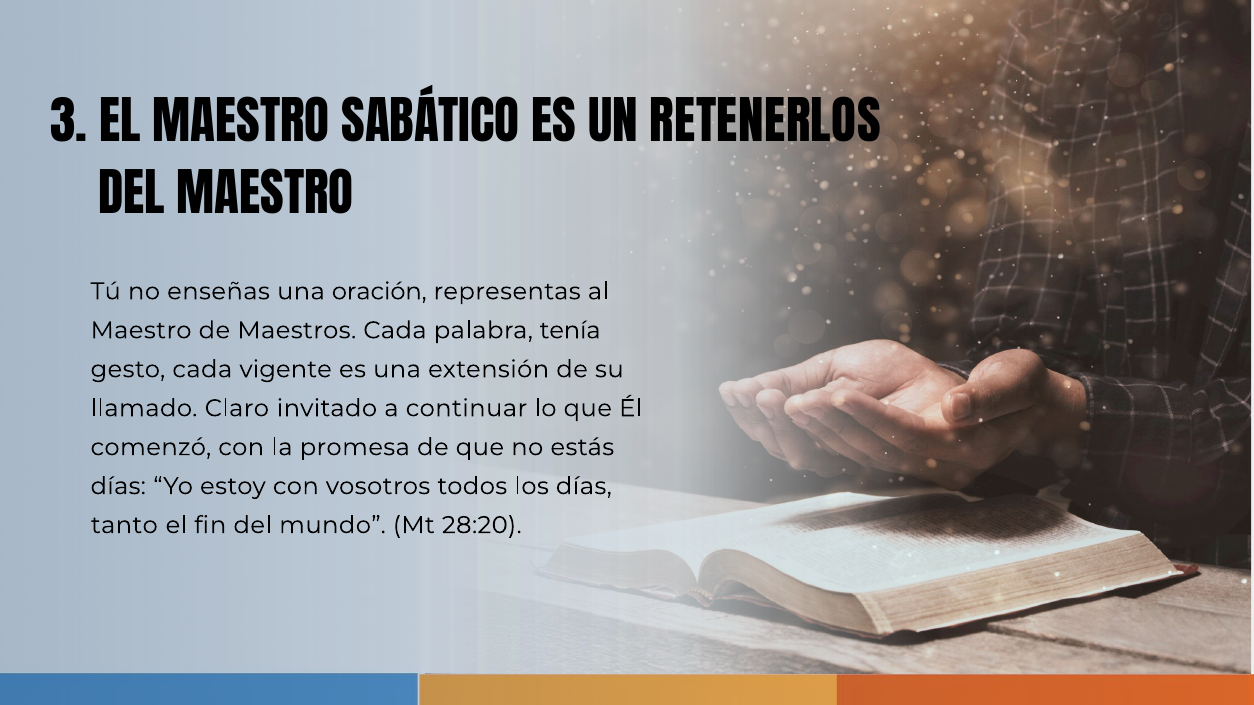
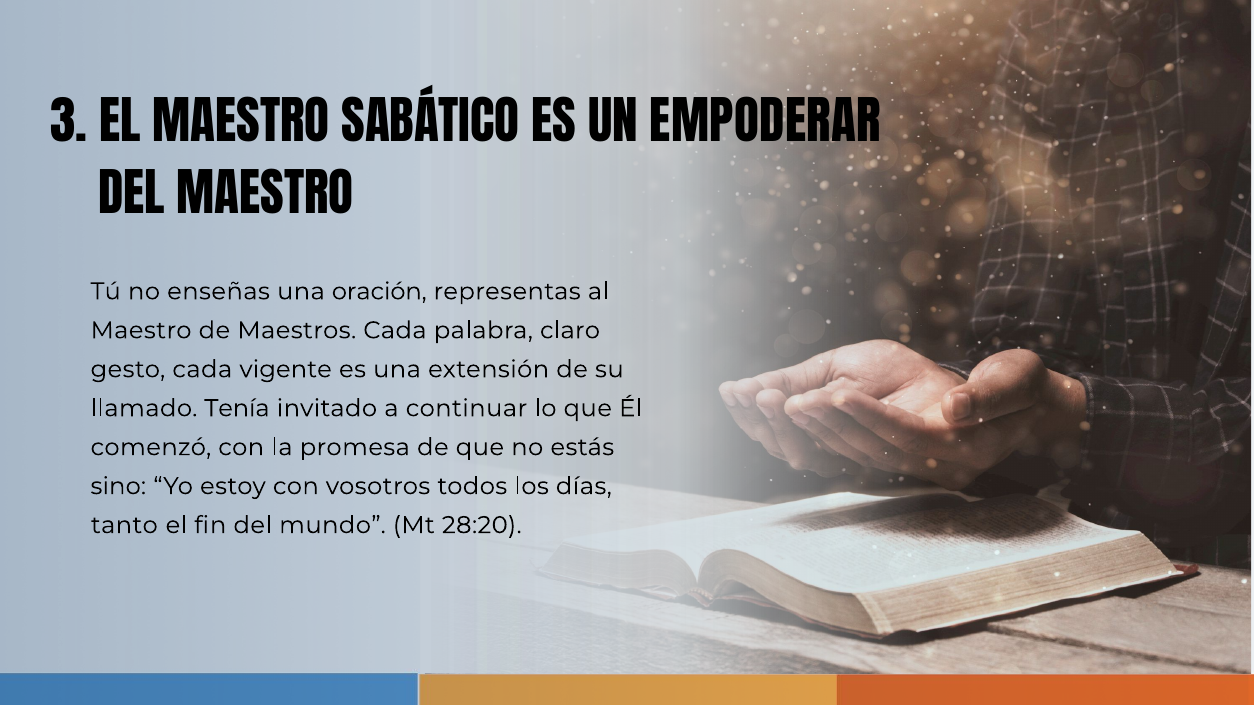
RETENERLOS: RETENERLOS -> EMPODERAR
tenía: tenía -> claro
Claro: Claro -> Tenía
días at (118, 486): días -> sino
